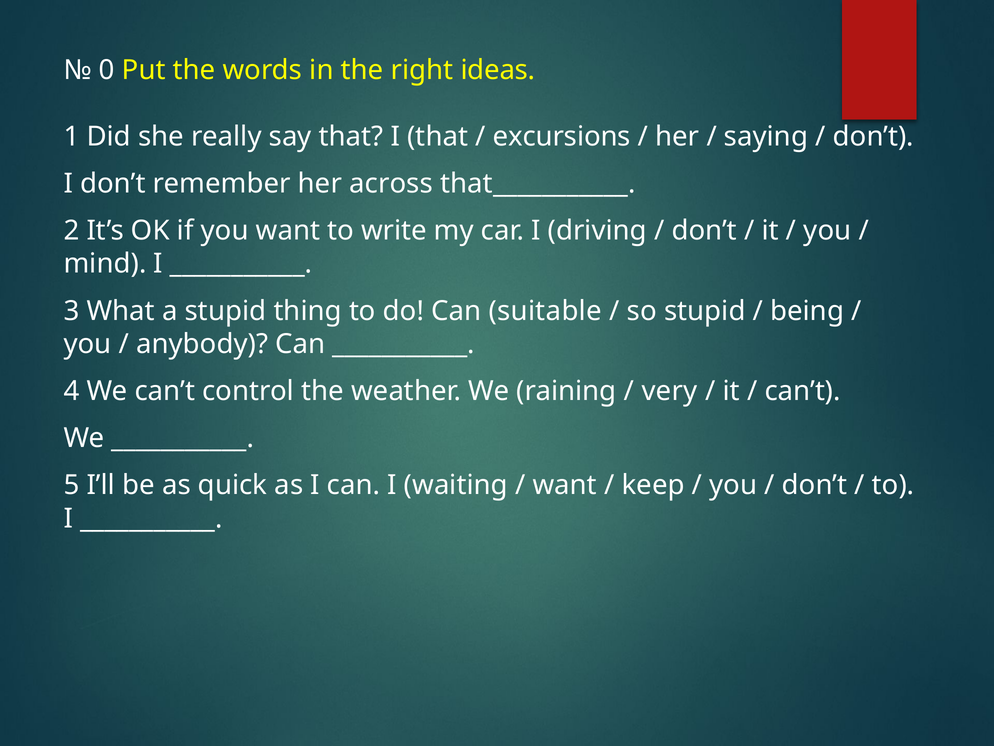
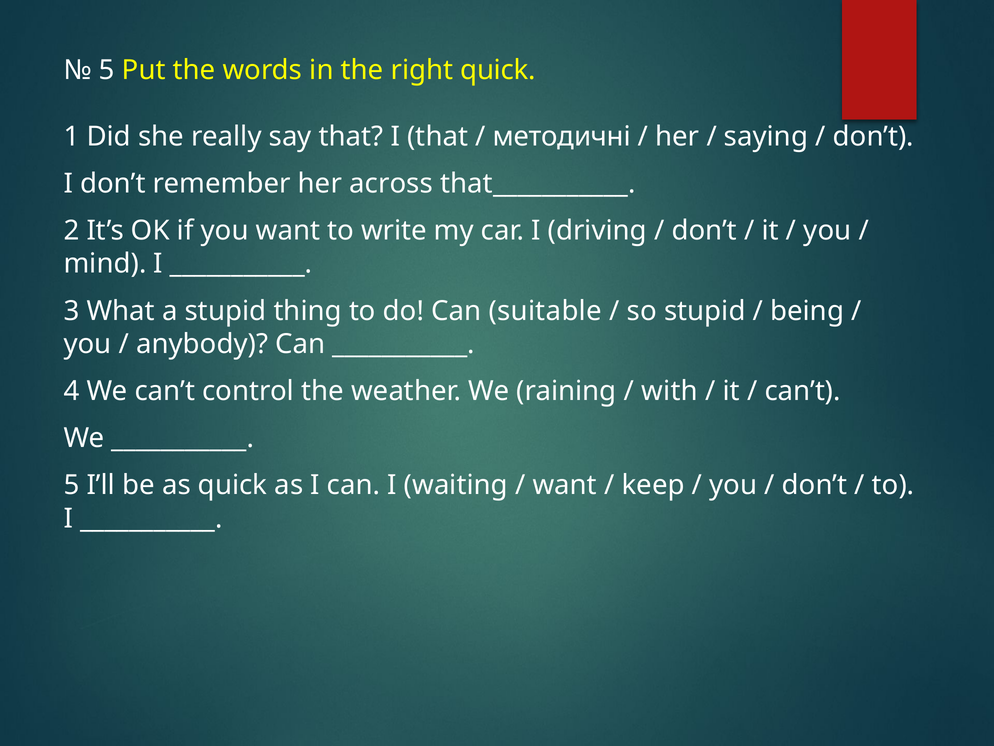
0 at (107, 70): 0 -> 5
right ideas: ideas -> quick
excursions: excursions -> методичні
very: very -> with
